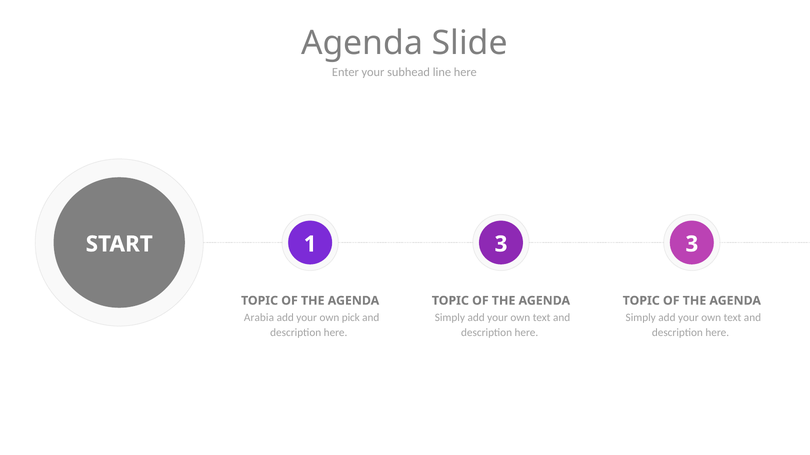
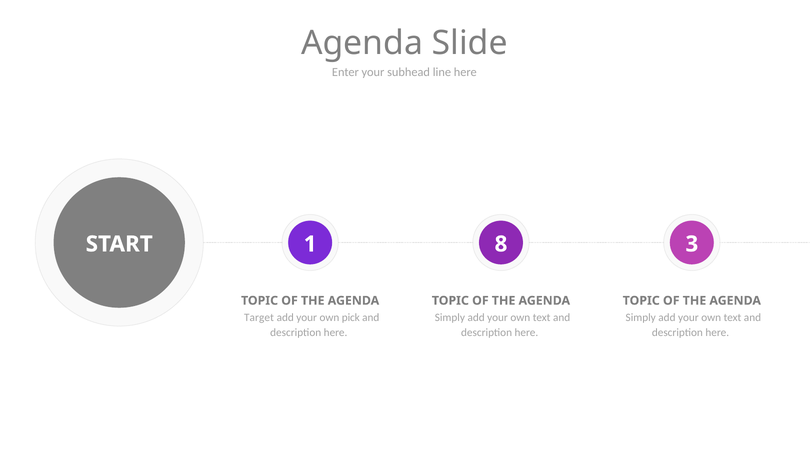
1 3: 3 -> 8
Arabia: Arabia -> Target
